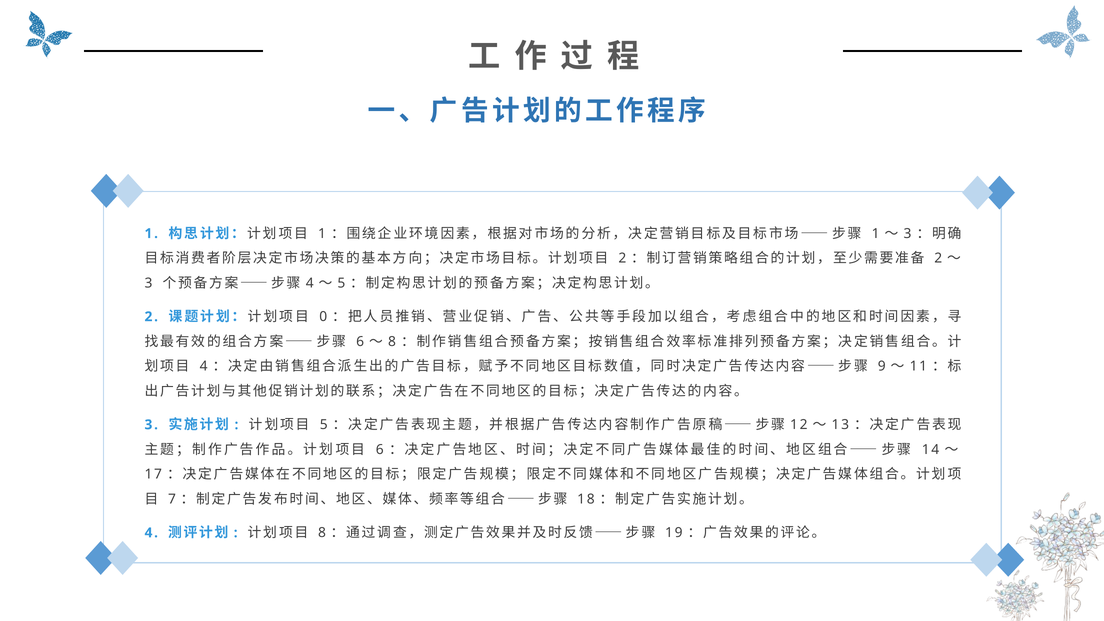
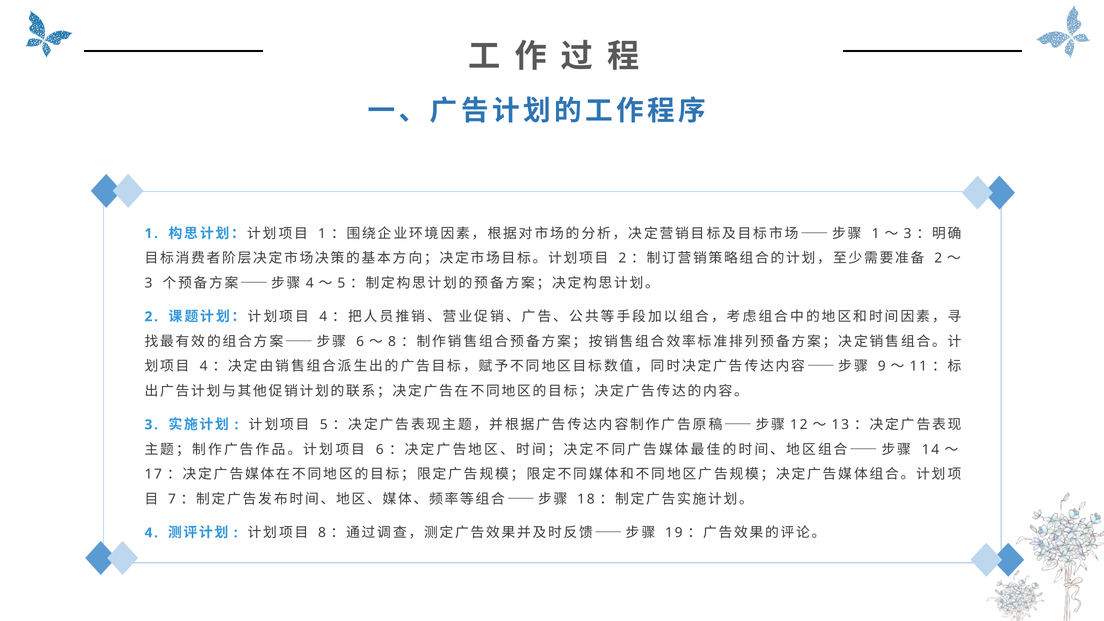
0 at (323, 317): 0 -> 4
